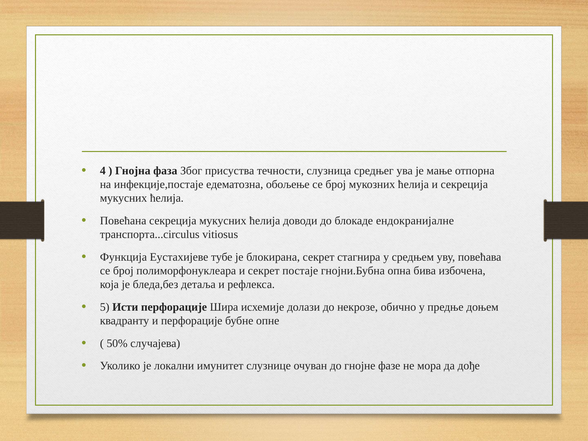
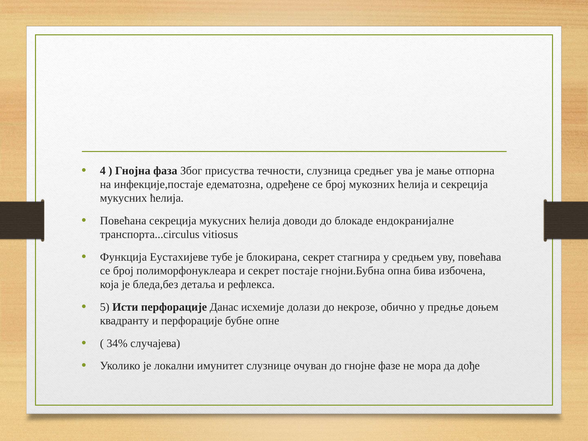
обољење: обољење -> одређене
Шира: Шира -> Данас
50%: 50% -> 34%
